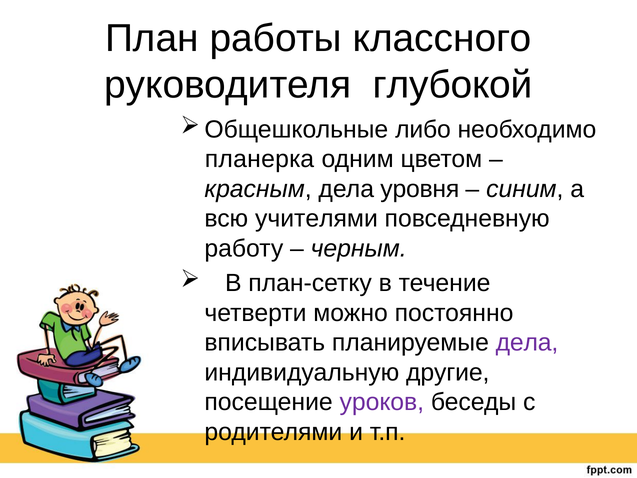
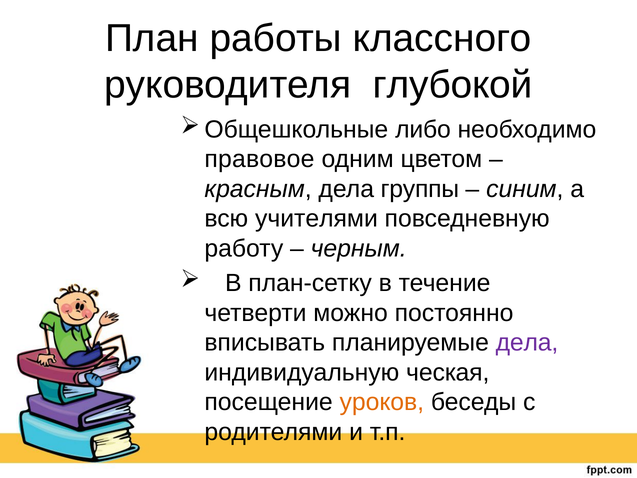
планерка: планерка -> правовое
уровня: уровня -> группы
другие: другие -> ческая
уроков colour: purple -> orange
